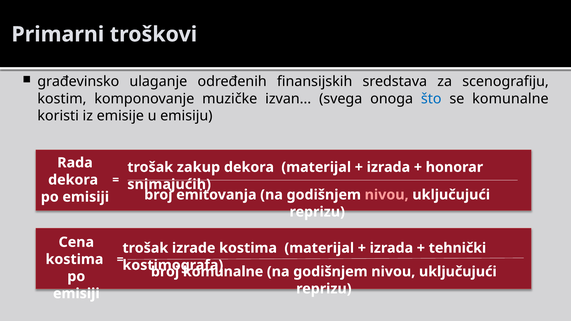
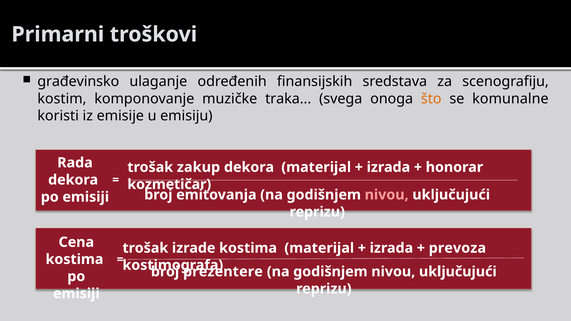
izvan: izvan -> traka
što colour: blue -> orange
snimajućih: snimajućih -> kozmetičar
tehnički: tehnički -> prevoza
komunalne at (223, 272): komunalne -> prezentere
